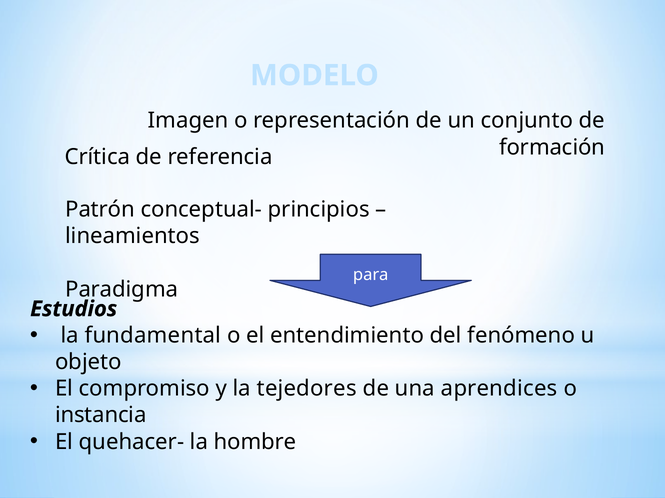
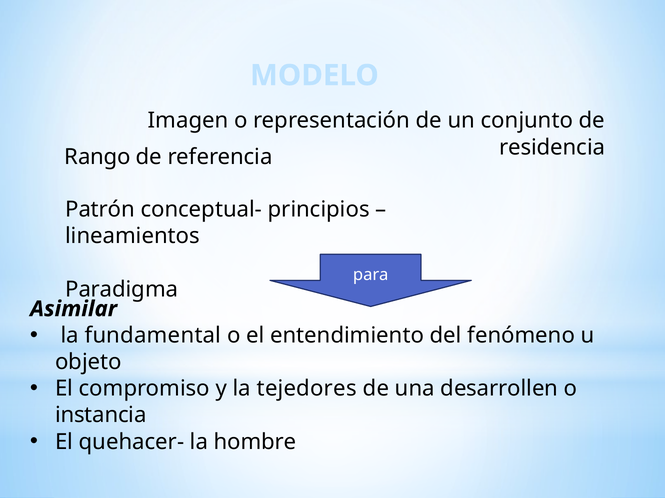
formación: formación -> residencia
Crítica: Crítica -> Rango
Estudios: Estudios -> Asimilar
aprendices: aprendices -> desarrollen
